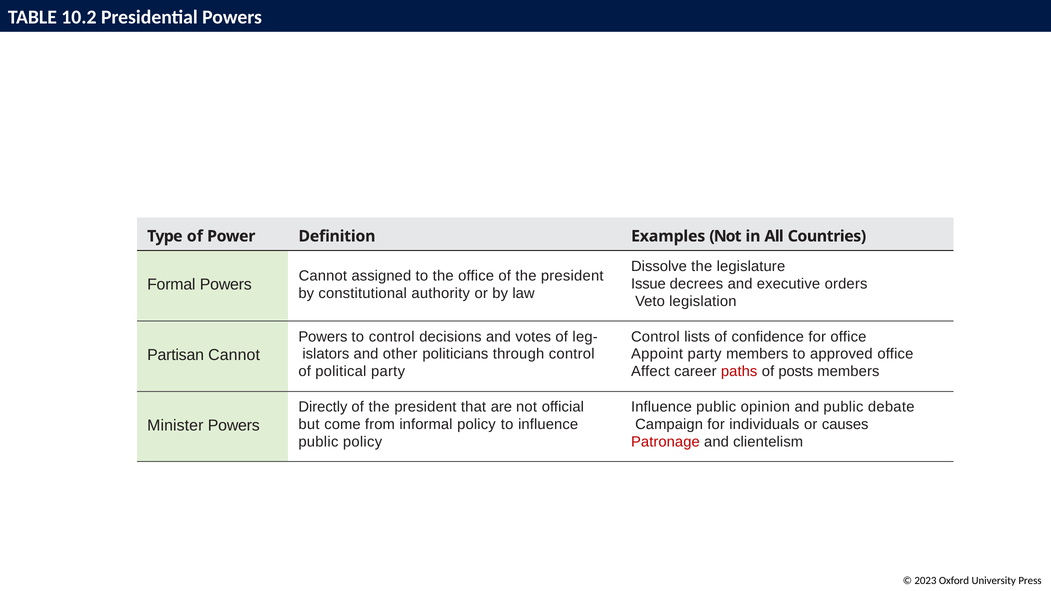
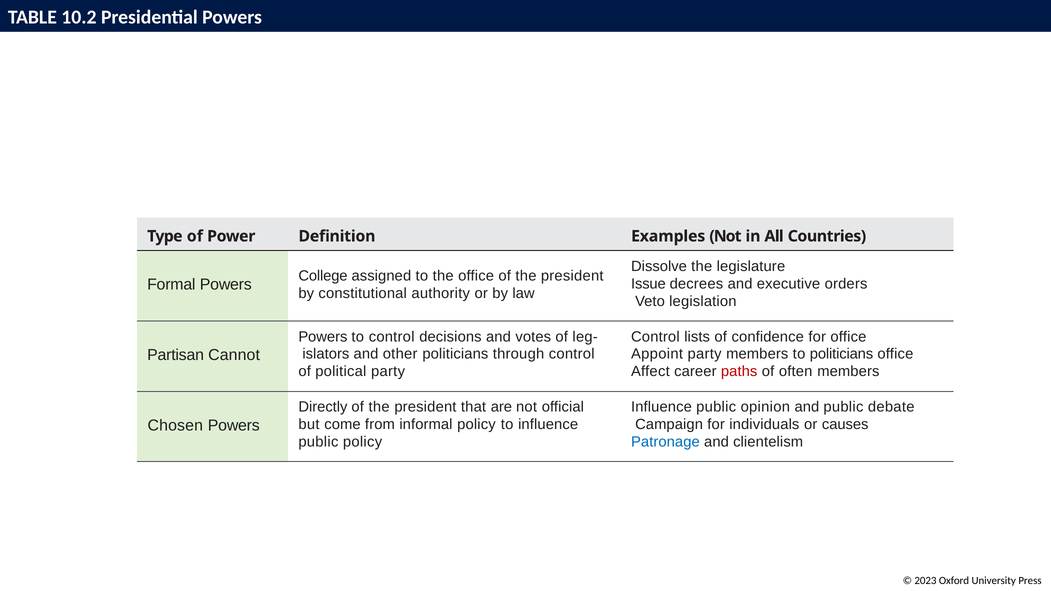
Cannot at (323, 276): Cannot -> College
to approved: approved -> politicians
posts: posts -> often
Minister: Minister -> Chosen
Patronage colour: red -> blue
